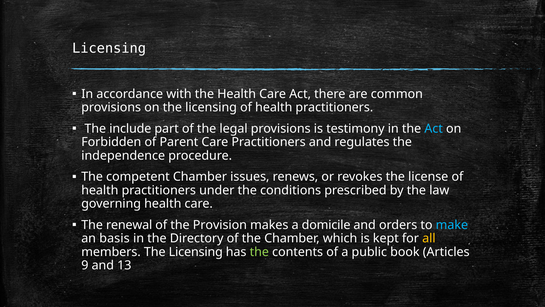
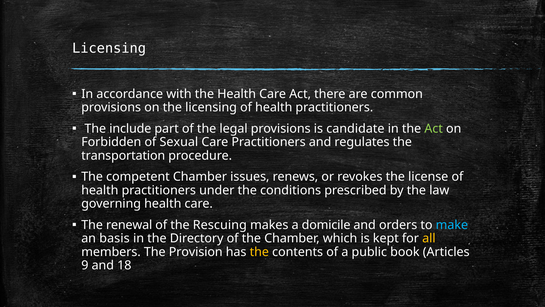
testimony: testimony -> candidate
Act at (434, 128) colour: light blue -> light green
Parent: Parent -> Sexual
independence: independence -> transportation
Provision: Provision -> Rescuing
members The Licensing: Licensing -> Provision
the at (259, 252) colour: light green -> yellow
13: 13 -> 18
